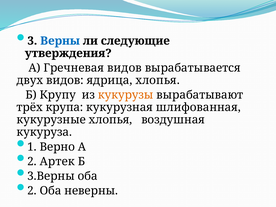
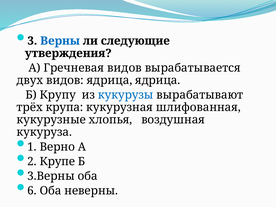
ядрица хлопья: хлопья -> ядрица
кукурузы colour: orange -> blue
Артек: Артек -> Крупе
2 at (32, 191): 2 -> 6
